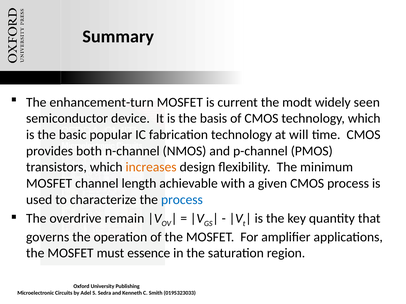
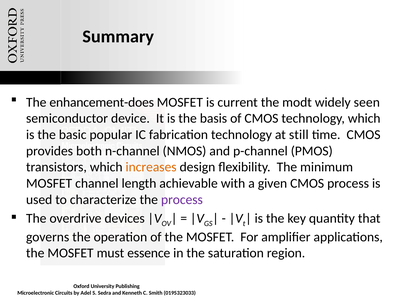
enhancement-turn: enhancement-turn -> enhancement-does
will: will -> still
process at (182, 200) colour: blue -> purple
remain: remain -> devices
